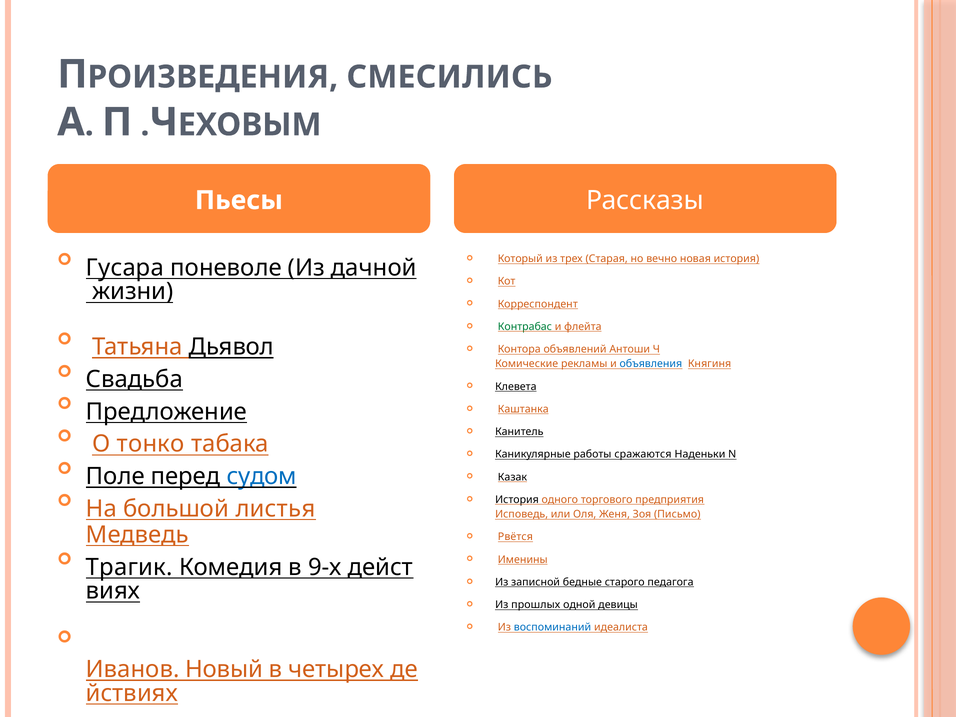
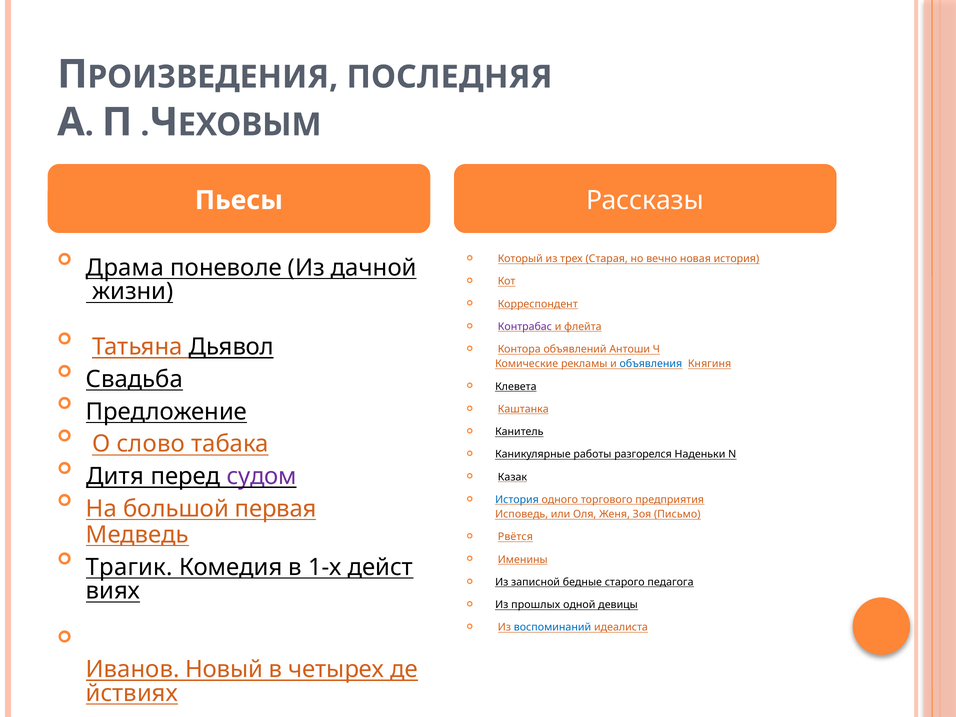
СМЕСИЛИСЬ: СМЕСИЛИСЬ -> ПОСЛЕДНЯЯ
Гусара: Гусара -> Драма
Контрабас colour: green -> purple
тонко: тонко -> слово
сражаются: сражаются -> разгорелся
Поле: Поле -> Дитя
судом colour: blue -> purple
листья: листья -> первая
История at (517, 500) colour: black -> blue
9-х: 9-х -> 1-х
